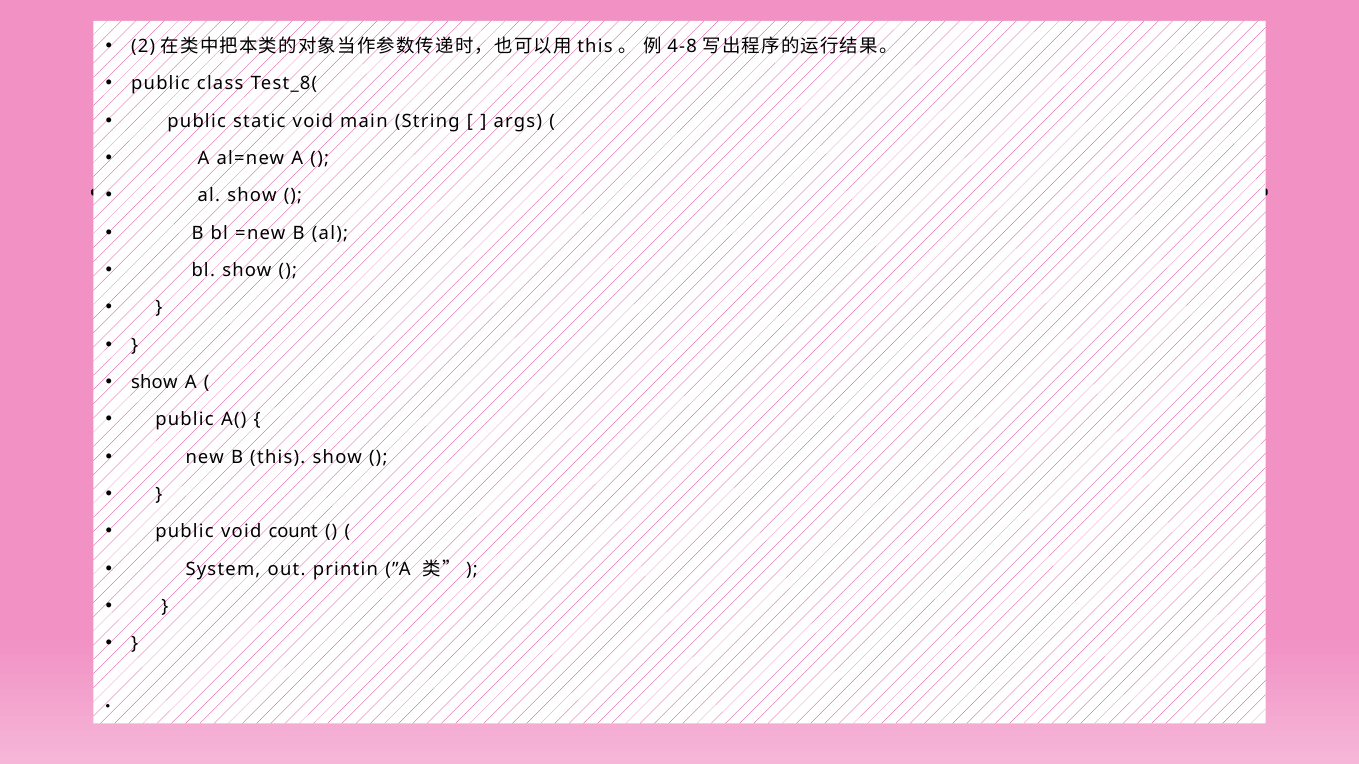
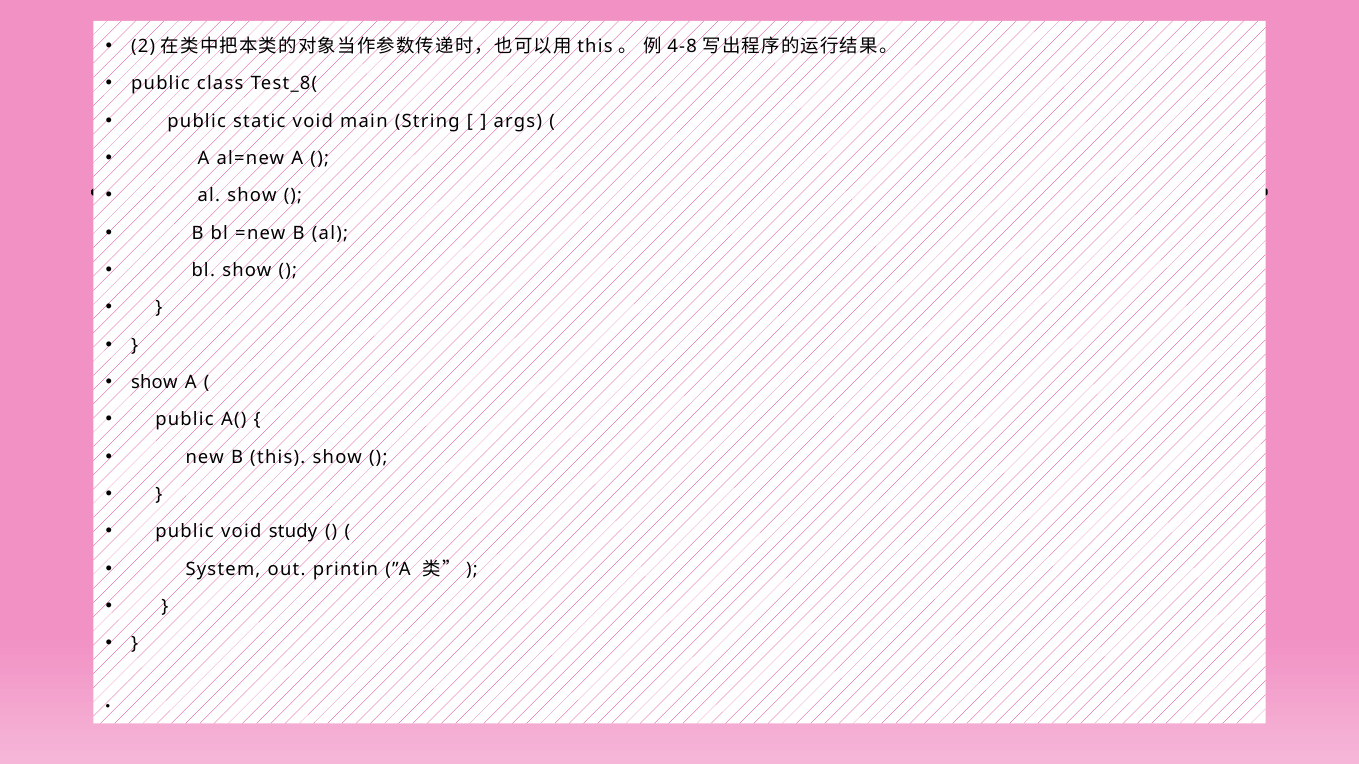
count: count -> study
